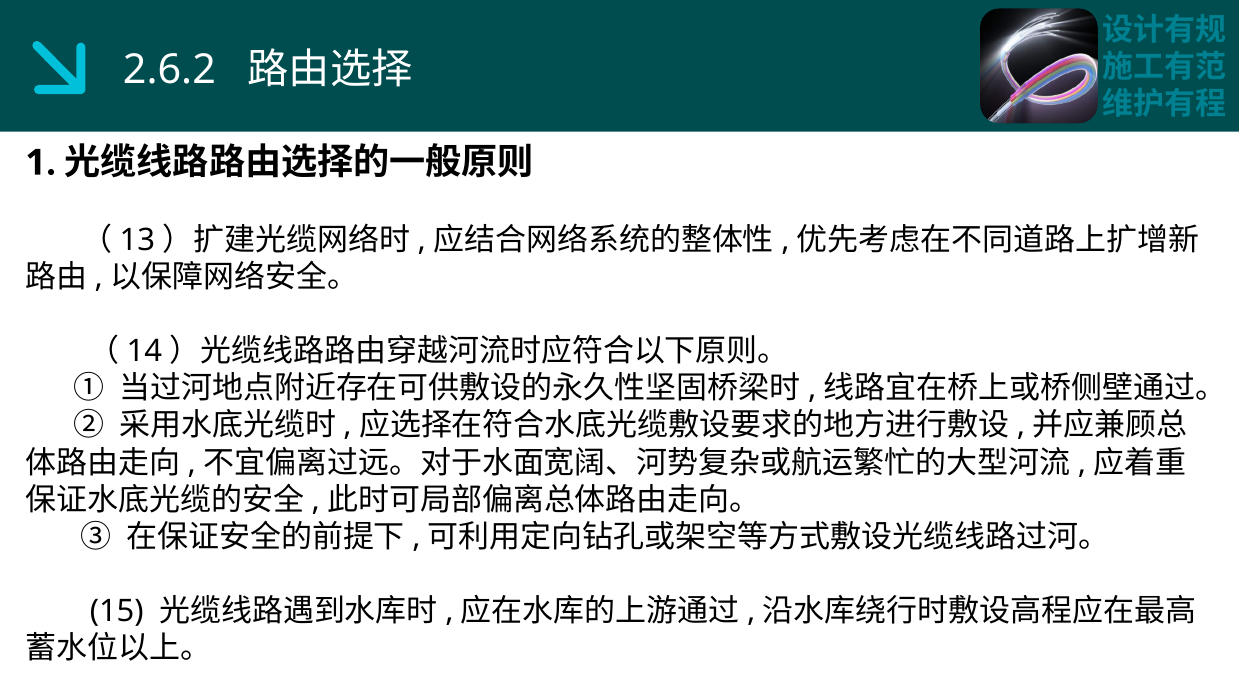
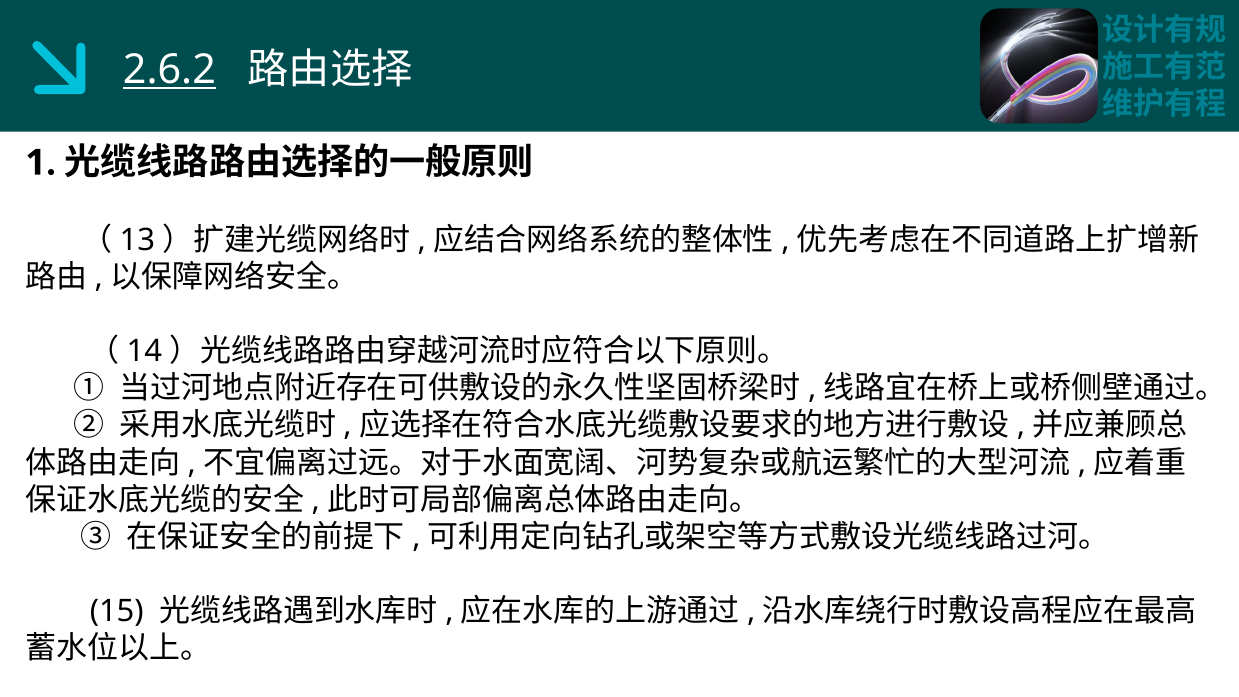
2.6.2 underline: none -> present
